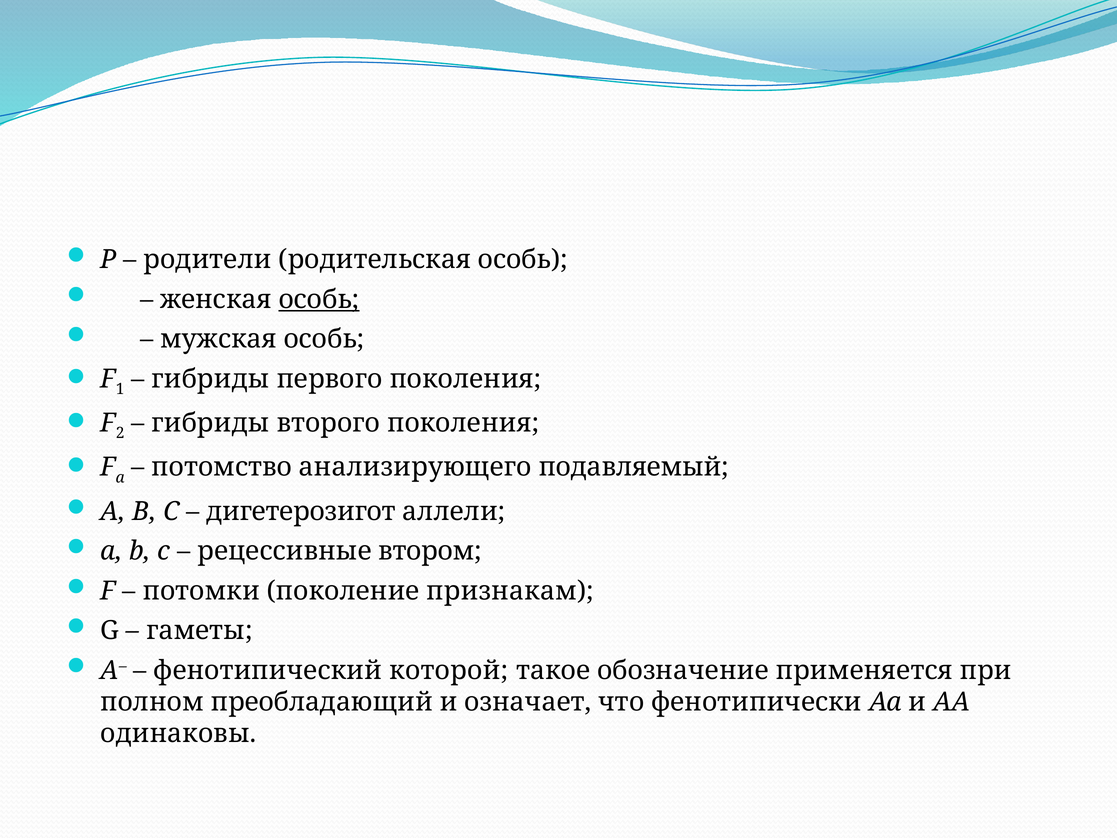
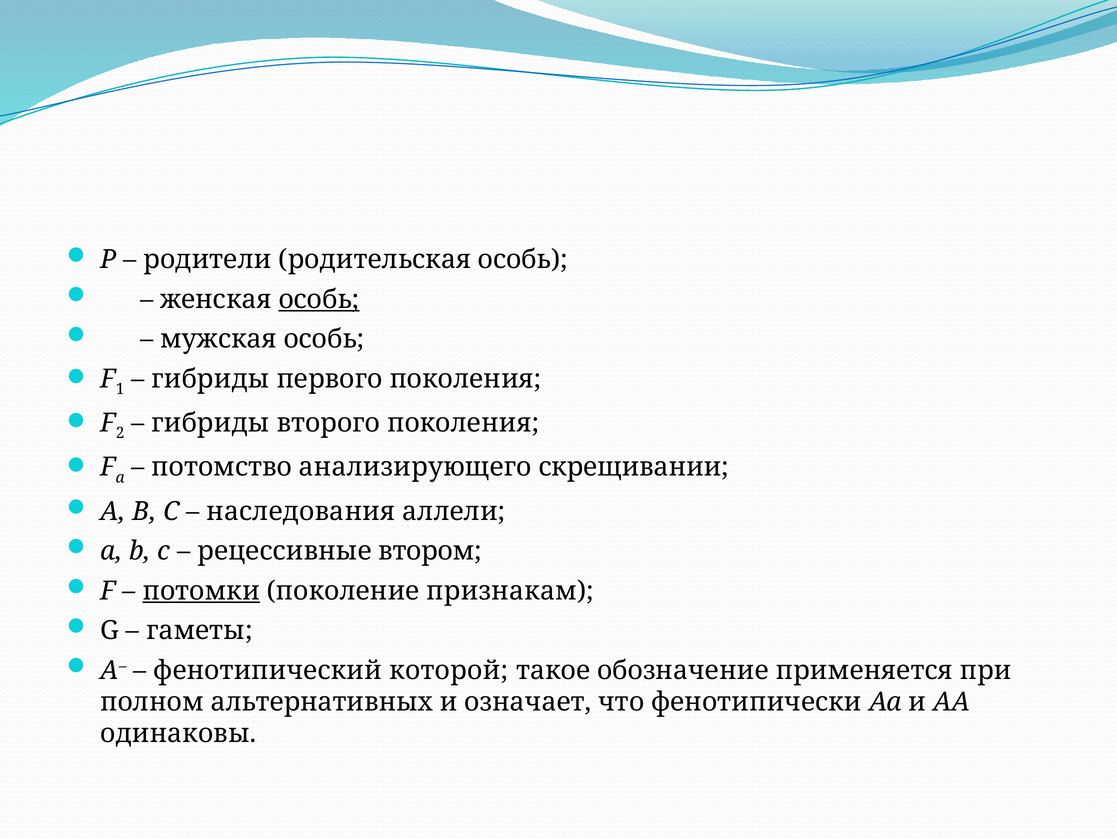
подавляемый: подавляемый -> скрещивании
дигетерозигот: дигетерозигот -> наследования
потомки underline: none -> present
преобладающий: преобладающий -> альтернативных
